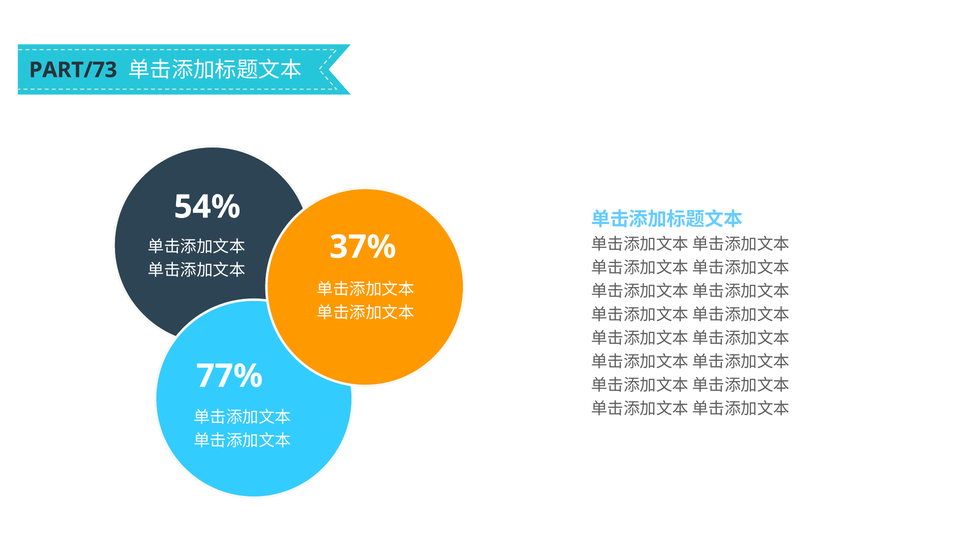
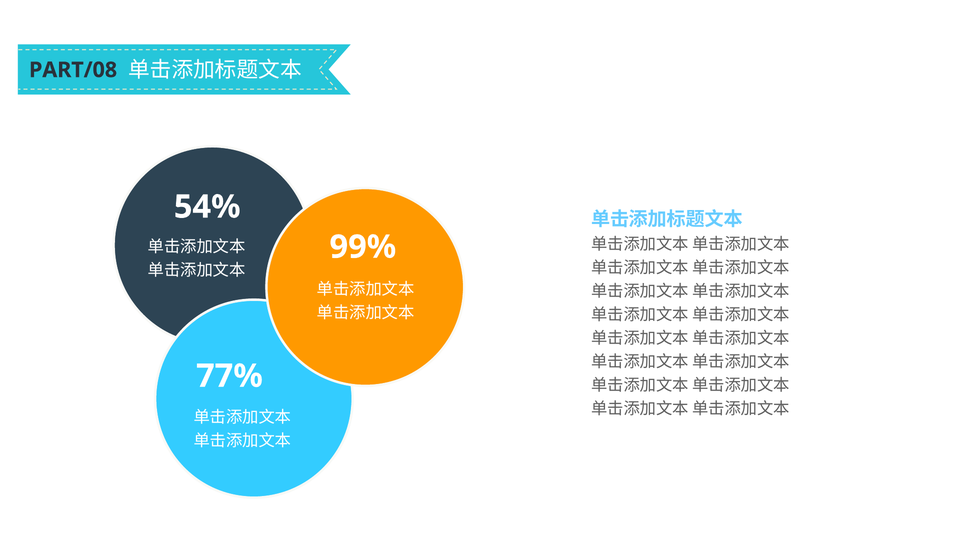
PART/73: PART/73 -> PART/08
37%: 37% -> 99%
